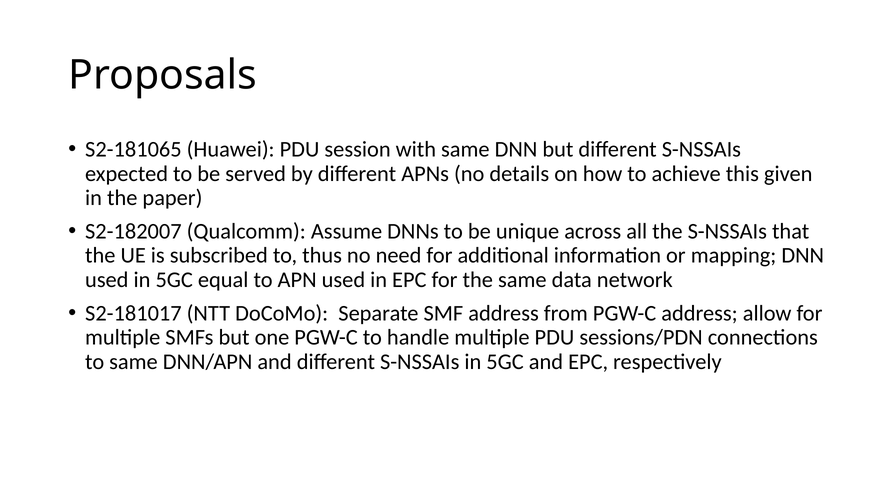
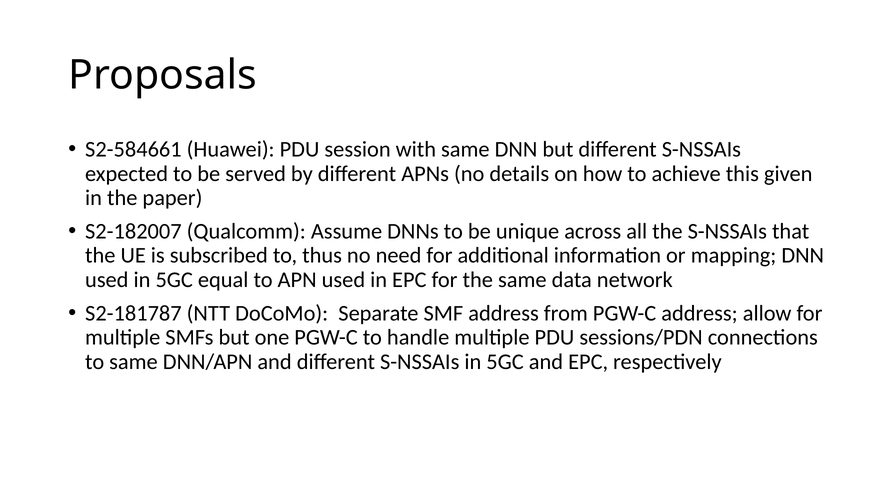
S2-181065: S2-181065 -> S2-584661
S2-181017: S2-181017 -> S2-181787
